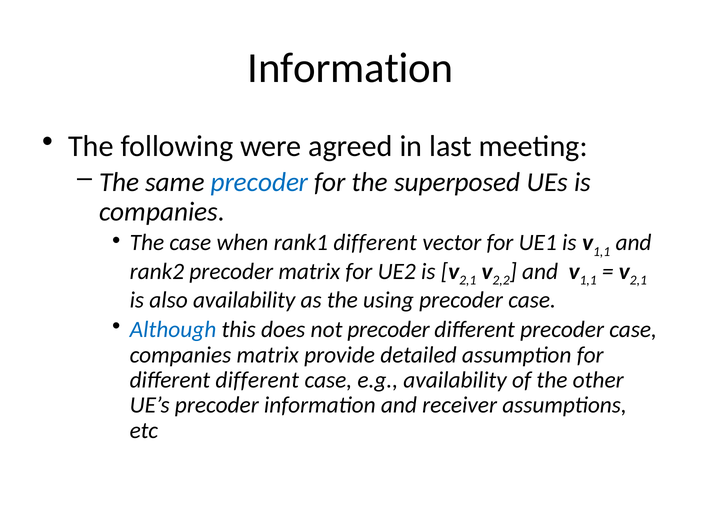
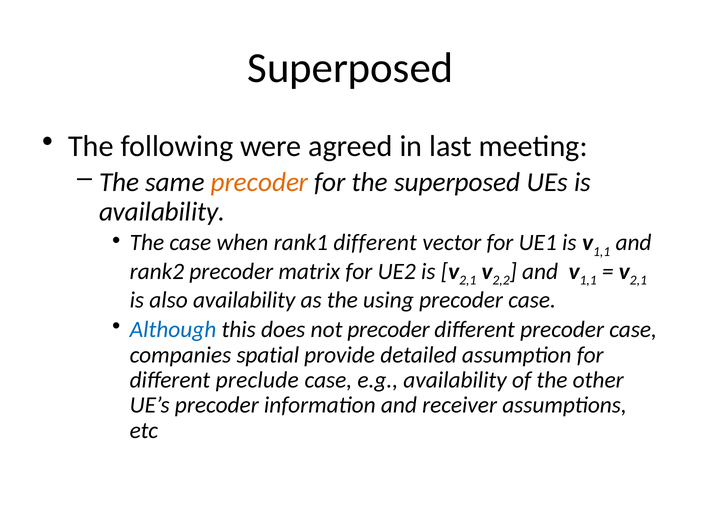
Information at (350, 68): Information -> Superposed
precoder at (260, 182) colour: blue -> orange
companies at (162, 211): companies -> availability
companies matrix: matrix -> spatial
different different: different -> preclude
